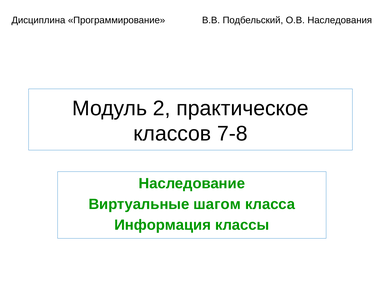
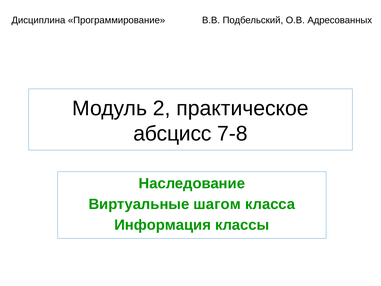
Наследования: Наследования -> Адресованных
классов: классов -> абсцисс
